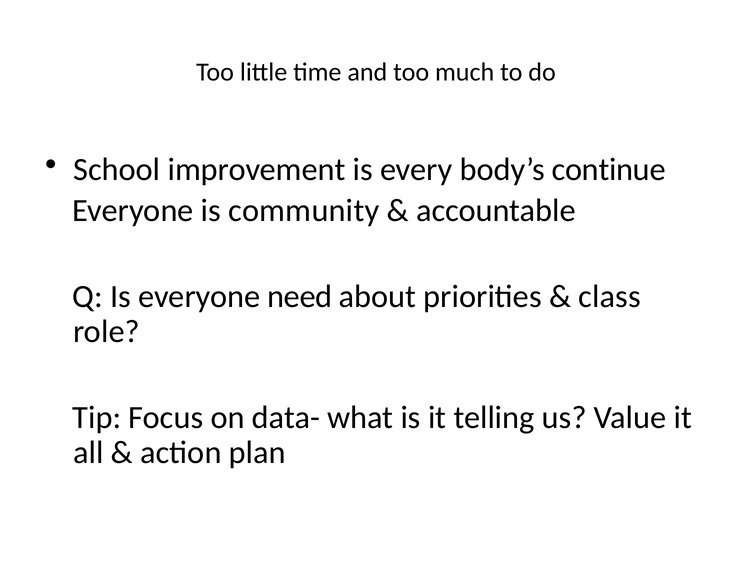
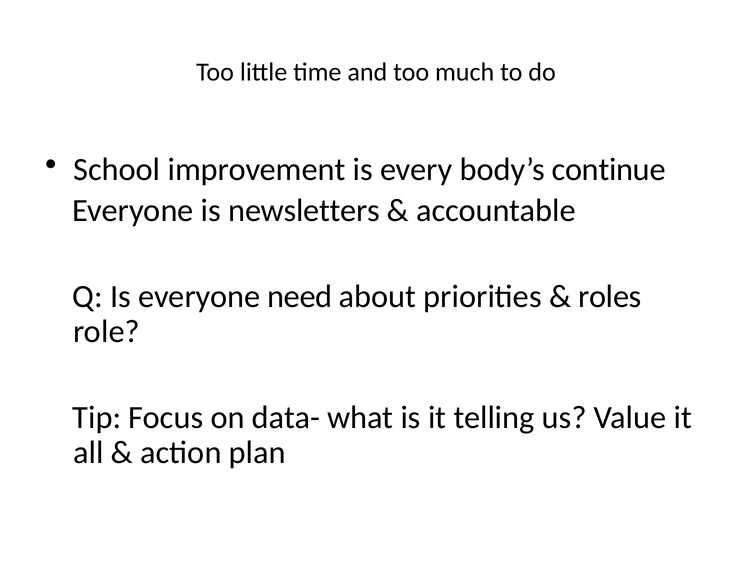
community: community -> newsletters
class: class -> roles
